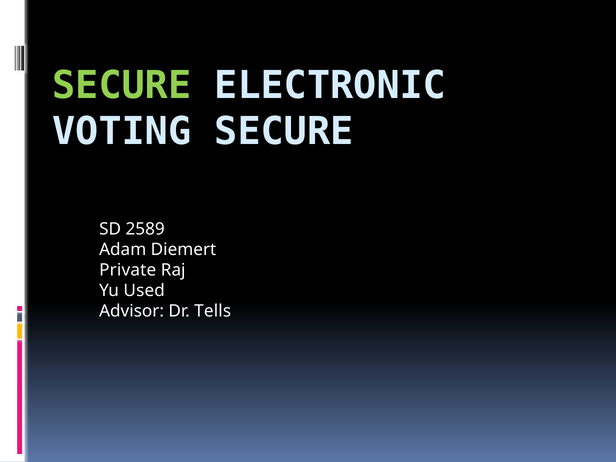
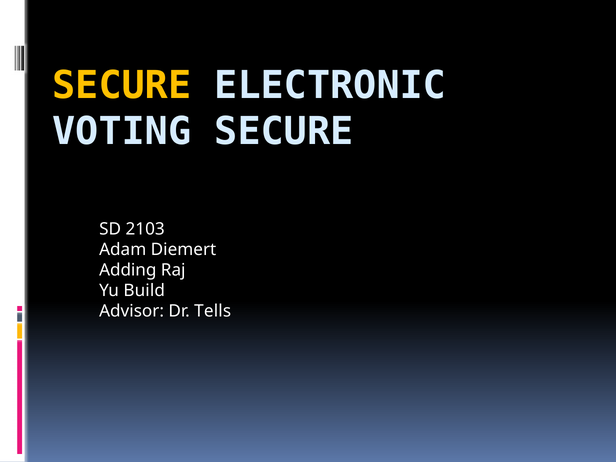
SECURE at (122, 85) colour: light green -> yellow
2589: 2589 -> 2103
Private: Private -> Adding
Used: Used -> Build
